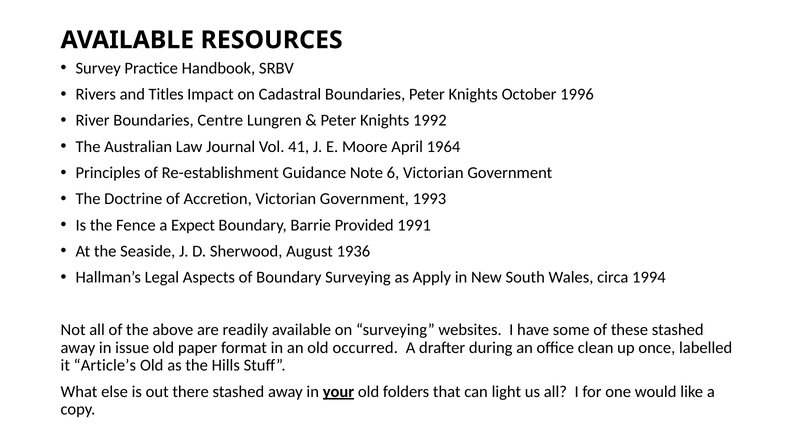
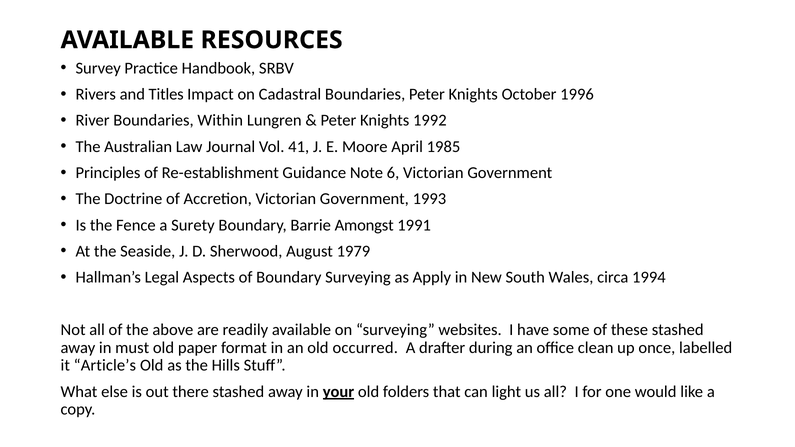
Centre: Centre -> Within
1964: 1964 -> 1985
Expect: Expect -> Surety
Provided: Provided -> Amongst
1936: 1936 -> 1979
issue: issue -> must
